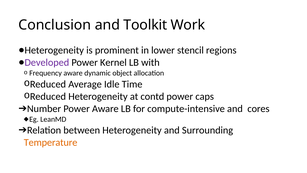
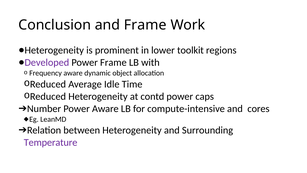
and Toolkit: Toolkit -> Frame
stencil: stencil -> toolkit
Power Kernel: Kernel -> Frame
Temperature colour: orange -> purple
